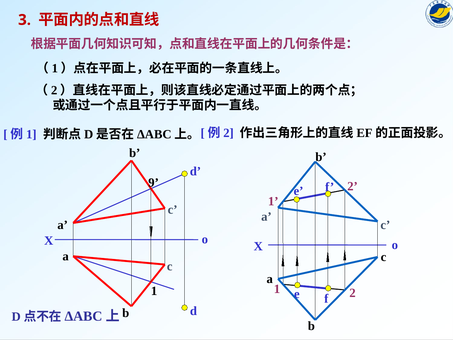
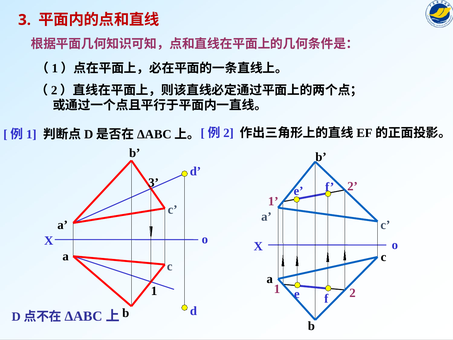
9 at (154, 182): 9 -> 3
